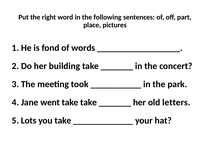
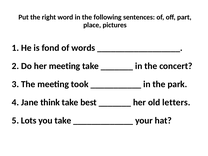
her building: building -> meeting
went: went -> think
take take: take -> best
